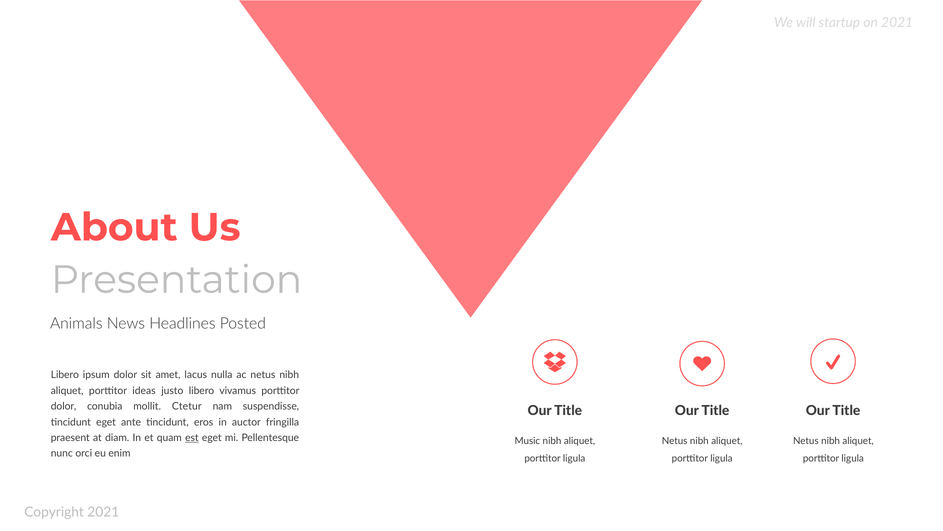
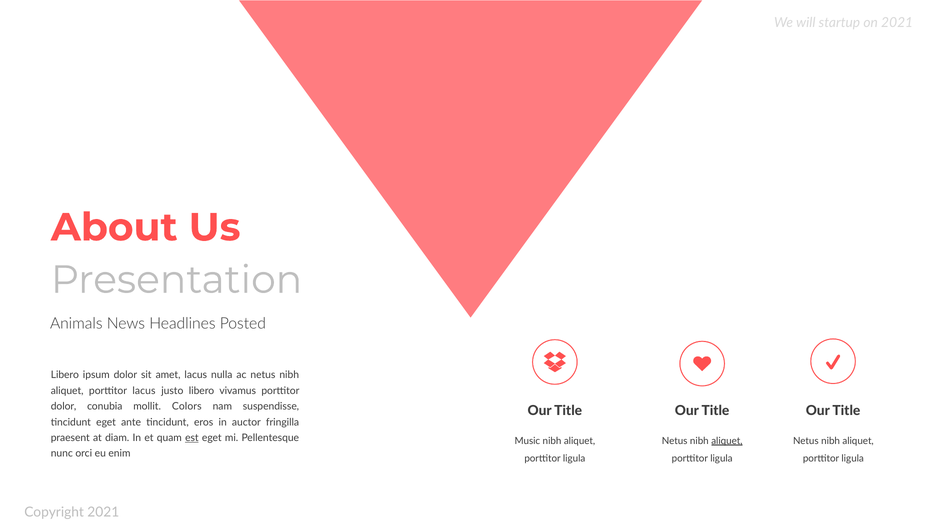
porttitor ideas: ideas -> lacus
Ctetur: Ctetur -> Colors
aliquet at (727, 440) underline: none -> present
